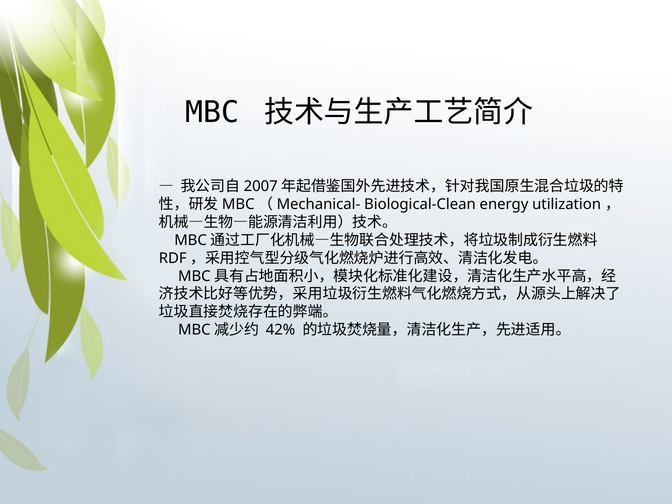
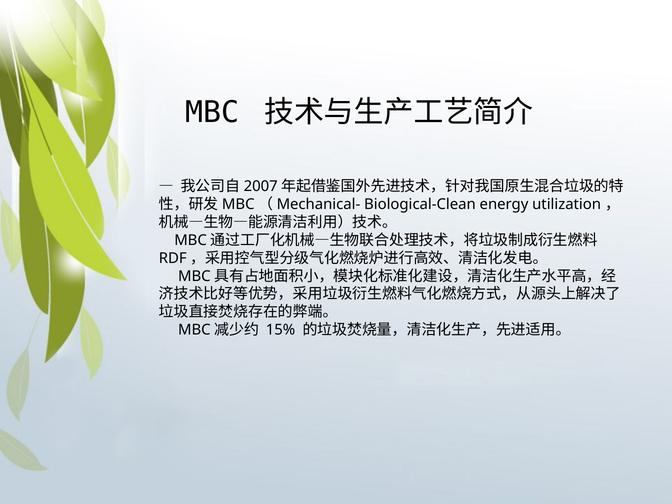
42%: 42% -> 15%
